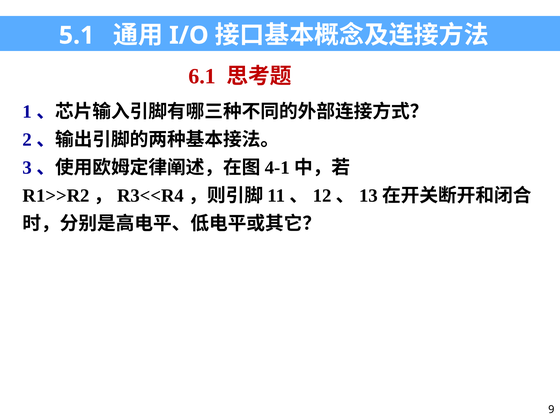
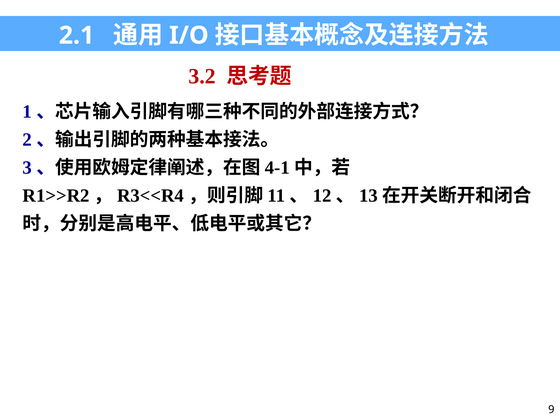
5.1: 5.1 -> 2.1
6.1: 6.1 -> 3.2
